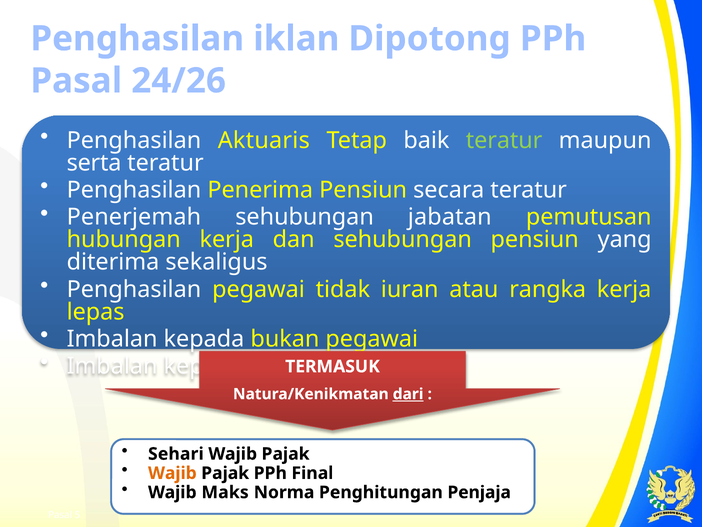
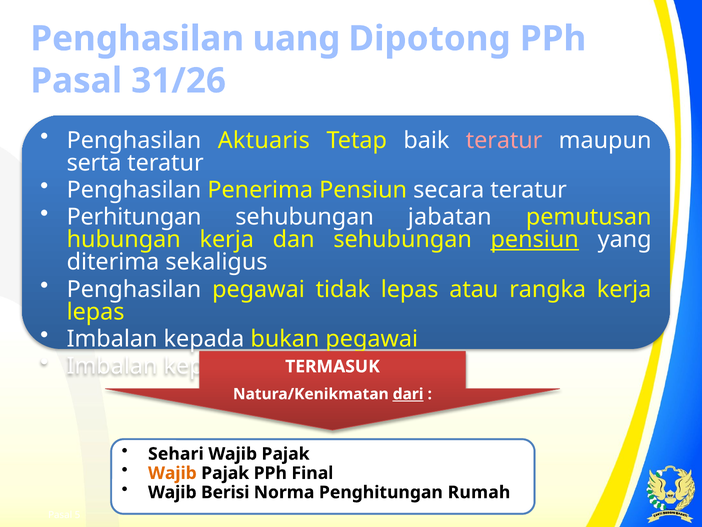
iklan: iklan -> uang
24/26: 24/26 -> 31/26
teratur at (504, 140) colour: light green -> pink
Penerjemah: Penerjemah -> Perhitungan
pensiun at (535, 240) underline: none -> present
tidak iuran: iuran -> lepas
Maks: Maks -> Berisi
Penjaja: Penjaja -> Rumah
